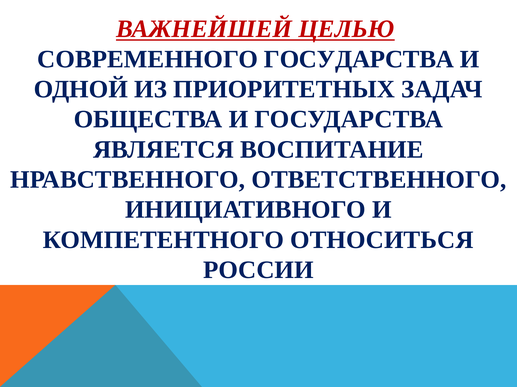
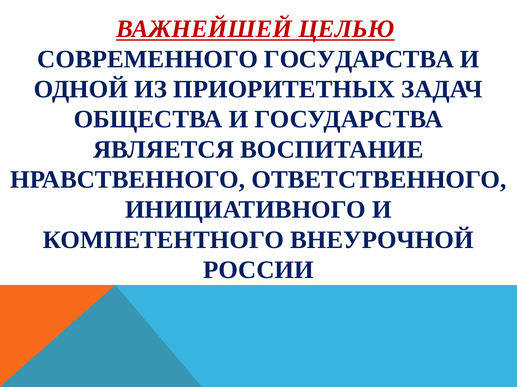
ОТНОСИТЬСЯ: ОТНОСИТЬСЯ -> ВНЕУРОЧНОЙ
